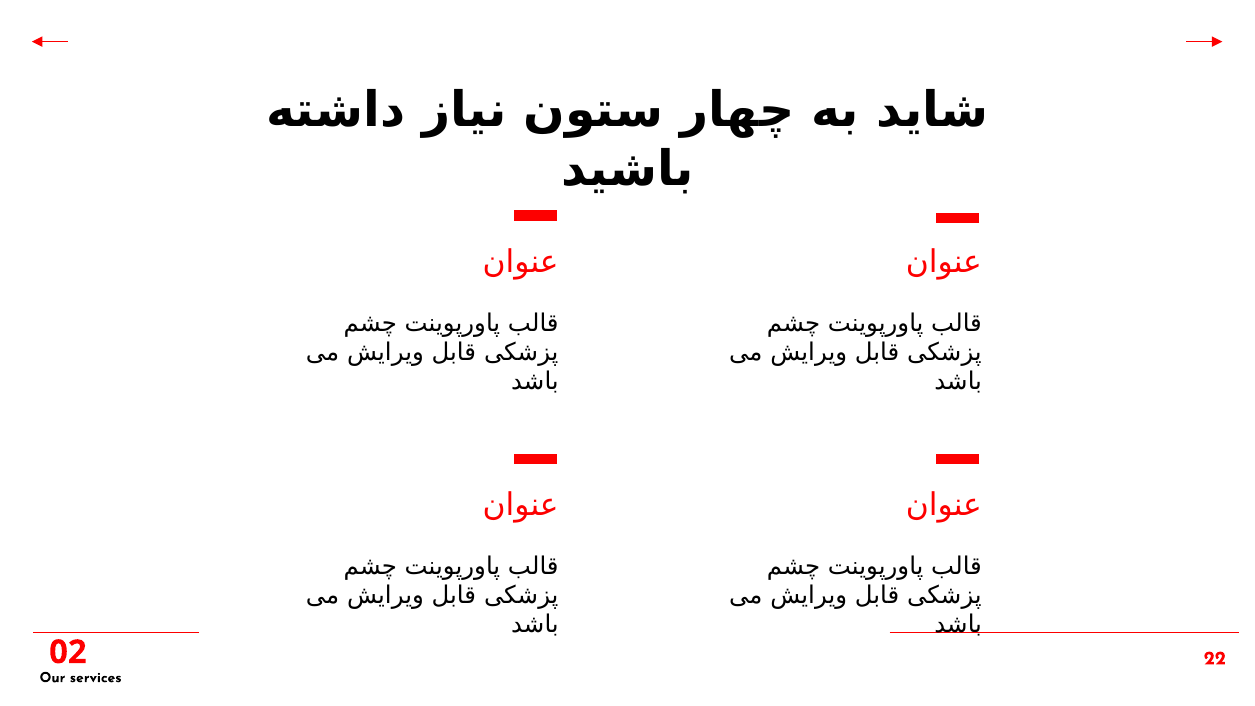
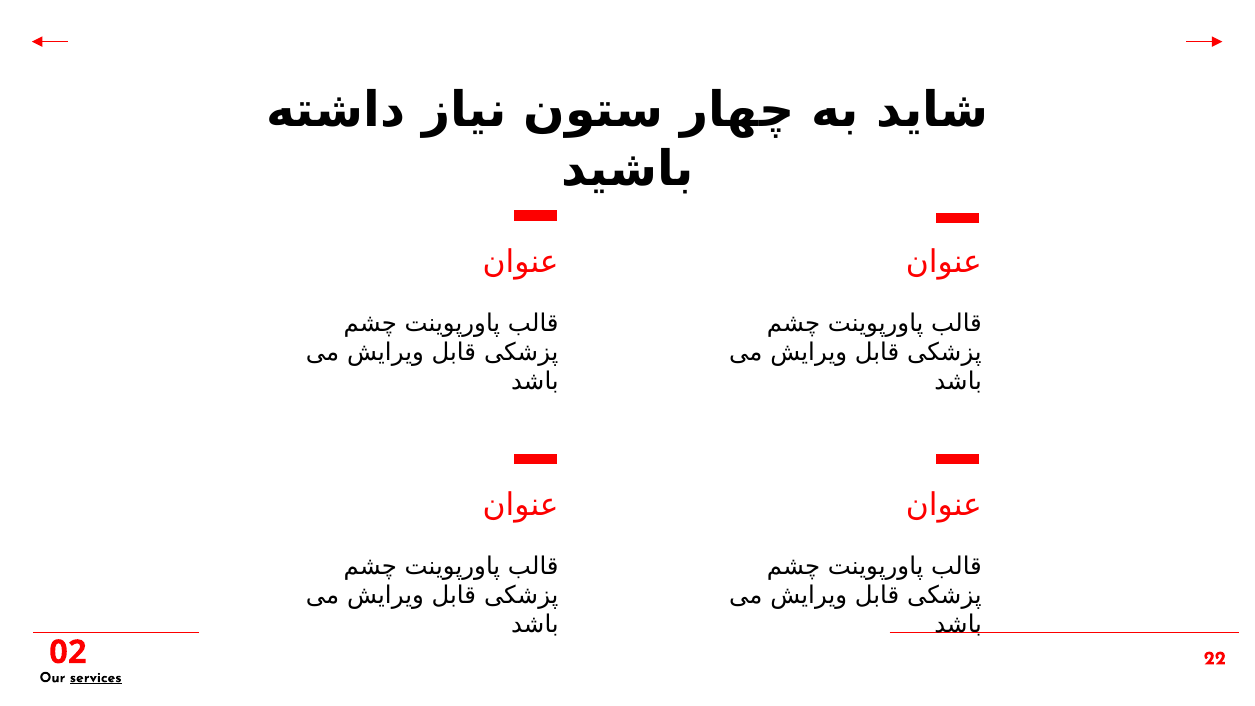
services underline: none -> present
